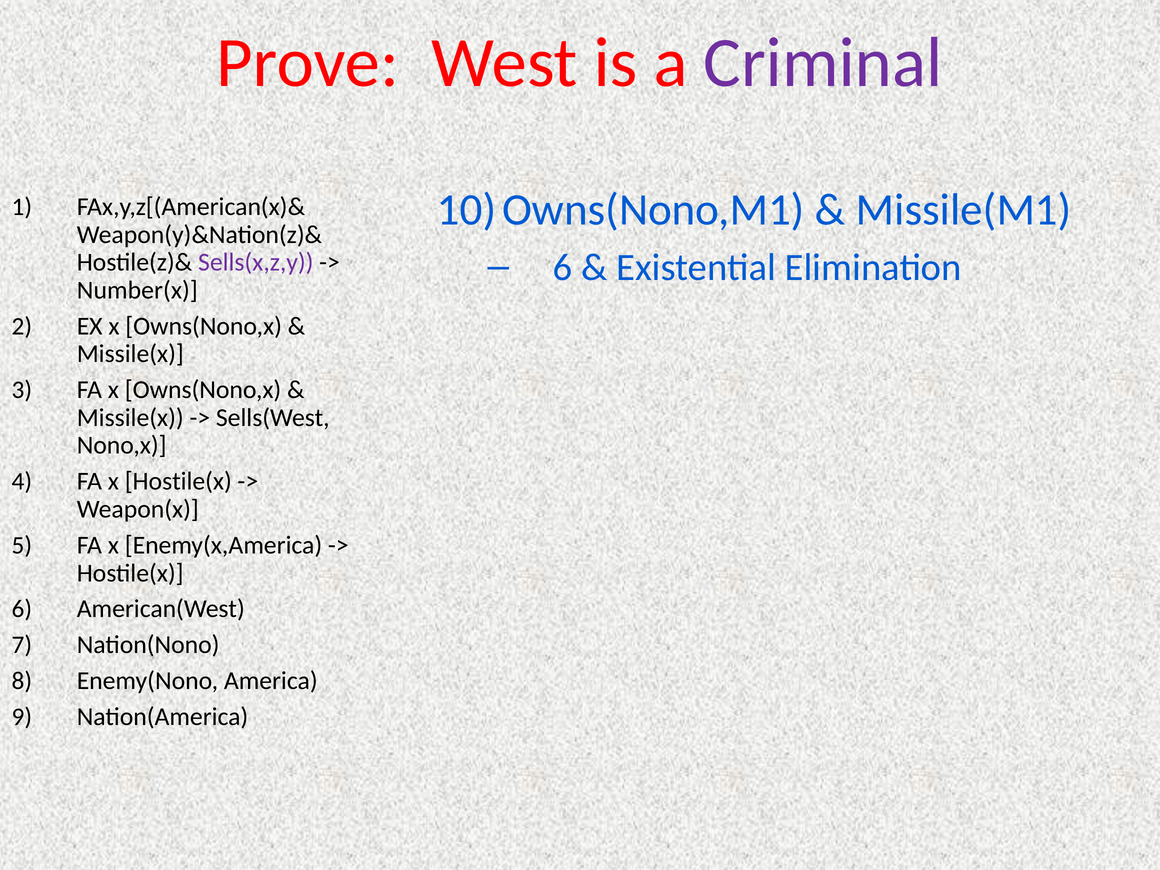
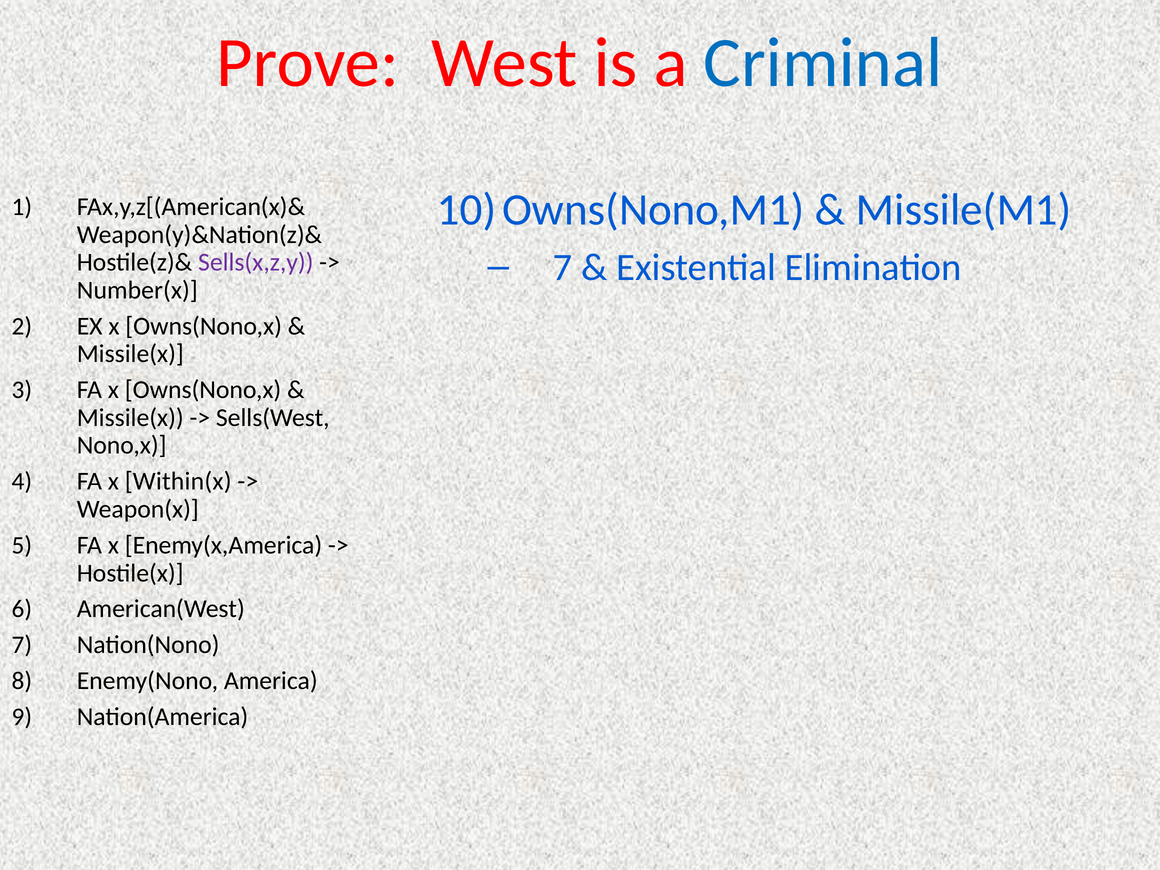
Criminal colour: purple -> blue
6 at (563, 267): 6 -> 7
x Hostile(x: Hostile(x -> Within(x
